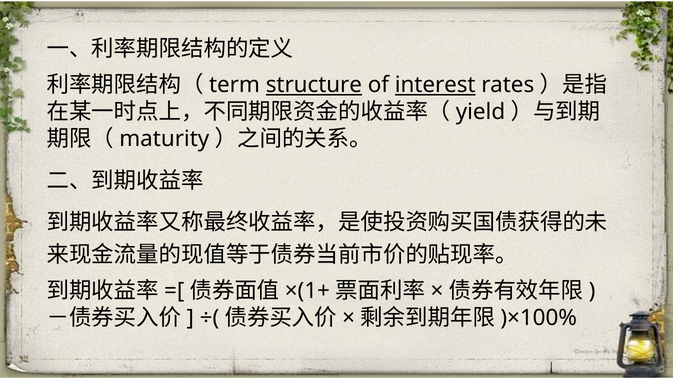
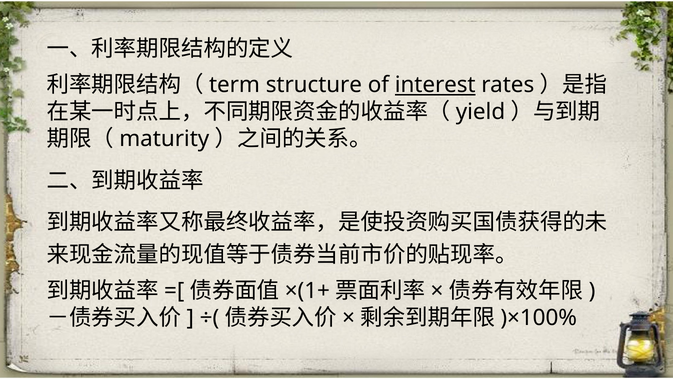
structure underline: present -> none
